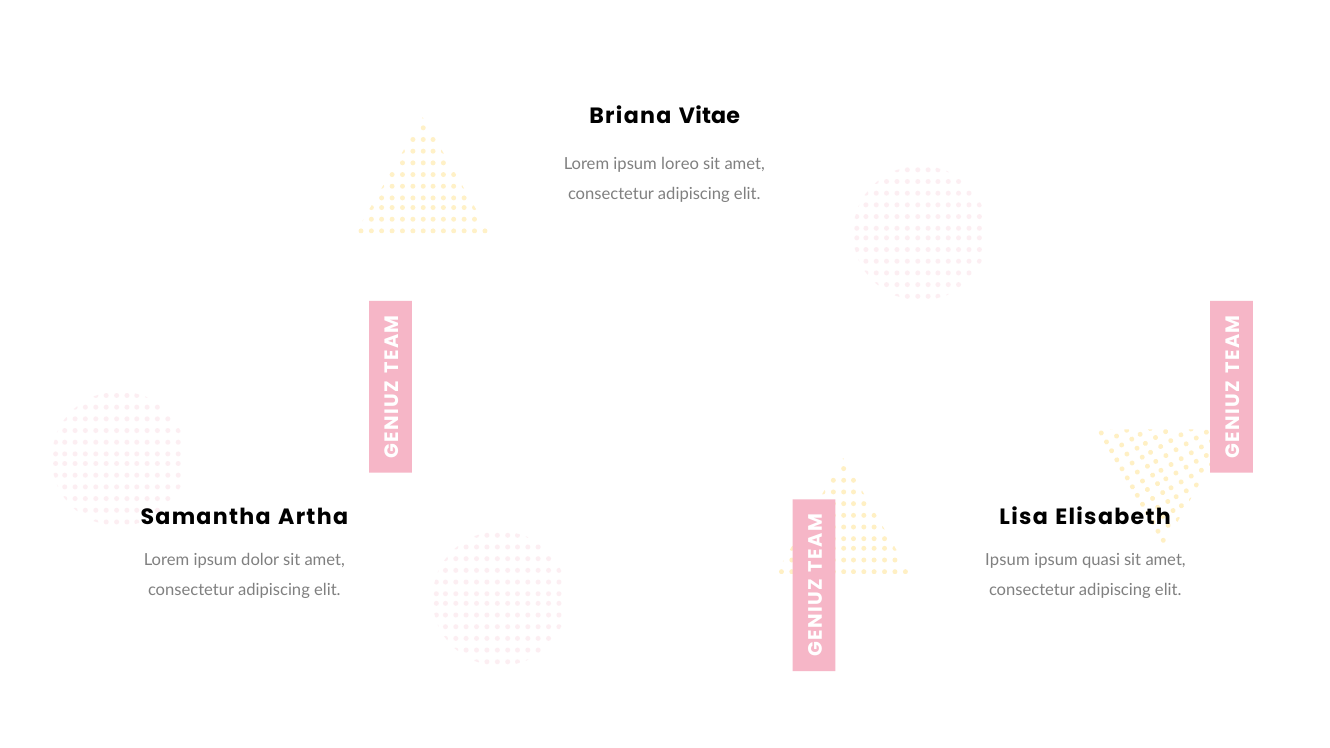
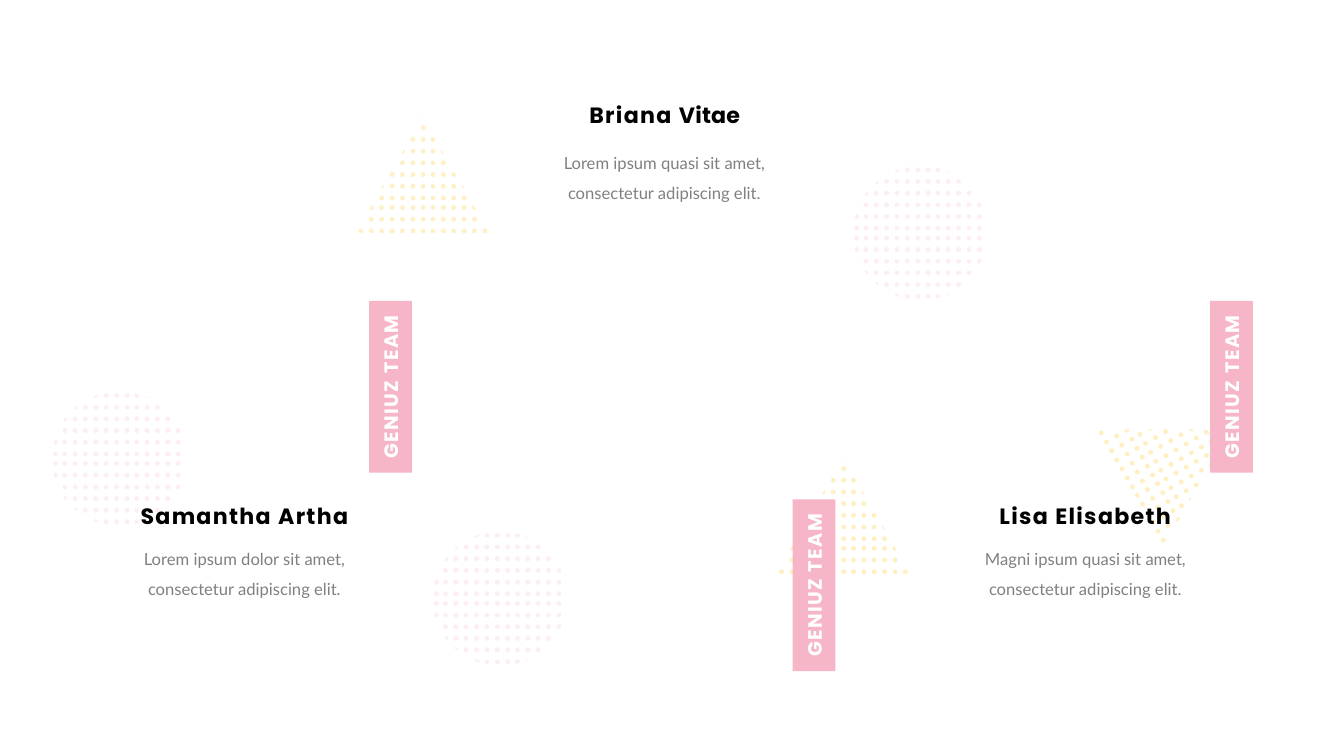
Lorem ipsum loreo: loreo -> quasi
Ipsum at (1007, 560): Ipsum -> Magni
